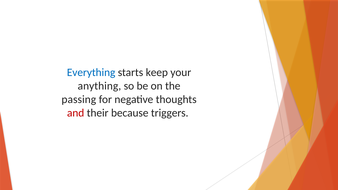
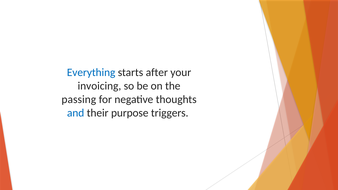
keep: keep -> after
anything: anything -> invoicing
and colour: red -> blue
because: because -> purpose
